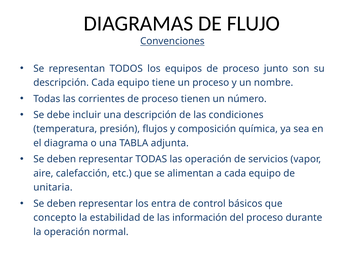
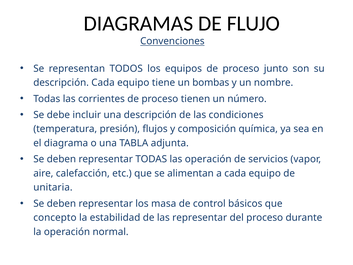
un proceso: proceso -> bombas
entra: entra -> masa
las información: información -> representar
